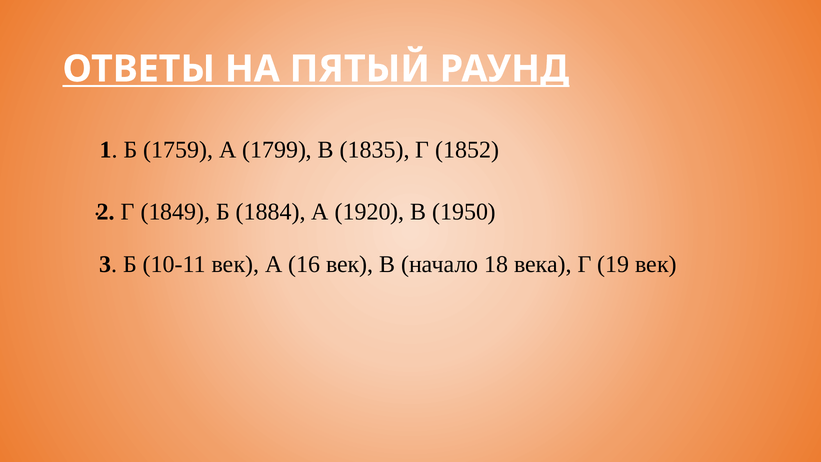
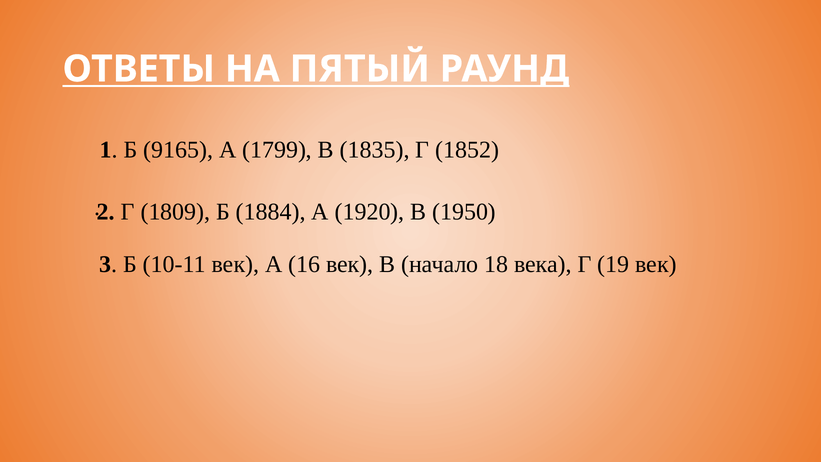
1759: 1759 -> 9165
1849: 1849 -> 1809
